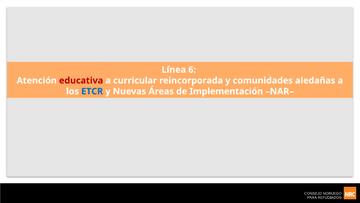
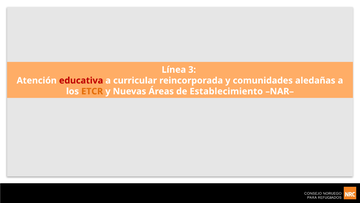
6: 6 -> 3
ETCR colour: blue -> orange
Implementación: Implementación -> Establecimiento
